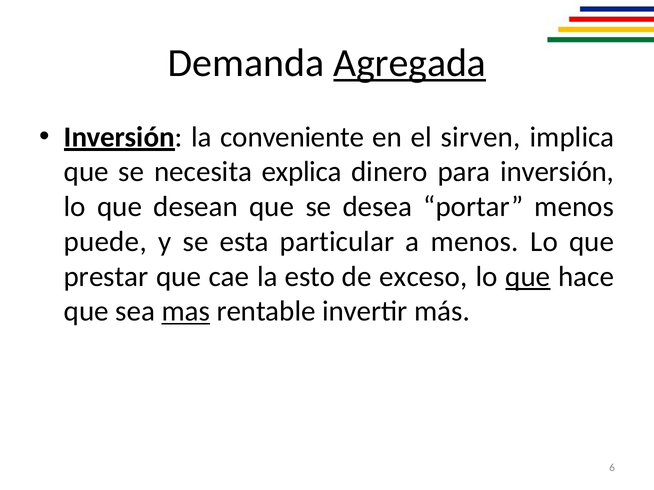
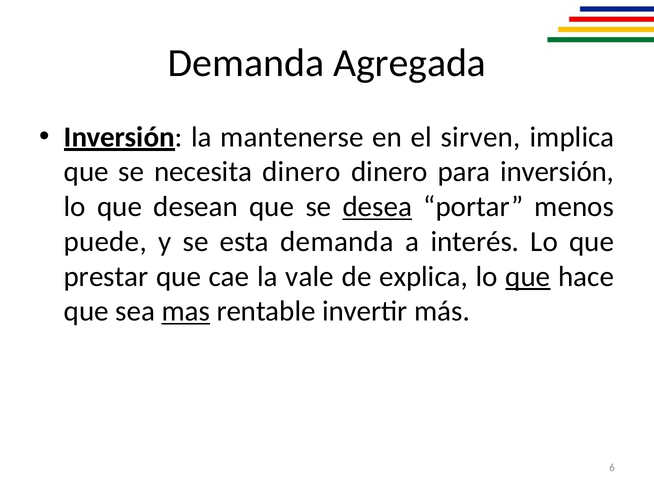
Agregada underline: present -> none
conveniente: conveniente -> mantenerse
necesita explica: explica -> dinero
desea underline: none -> present
esta particular: particular -> demanda
a menos: menos -> interés
esto: esto -> vale
exceso: exceso -> explica
